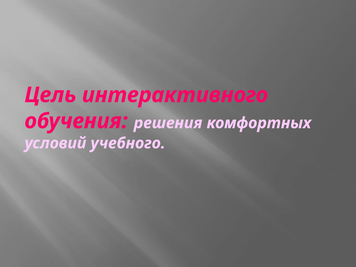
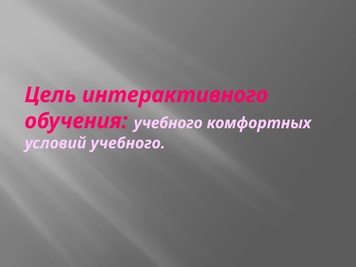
обучения решения: решения -> учебного
